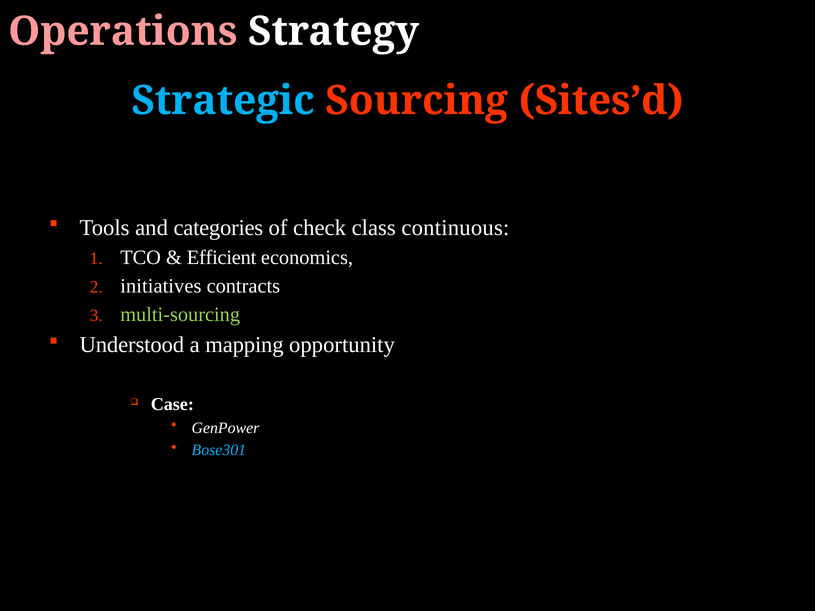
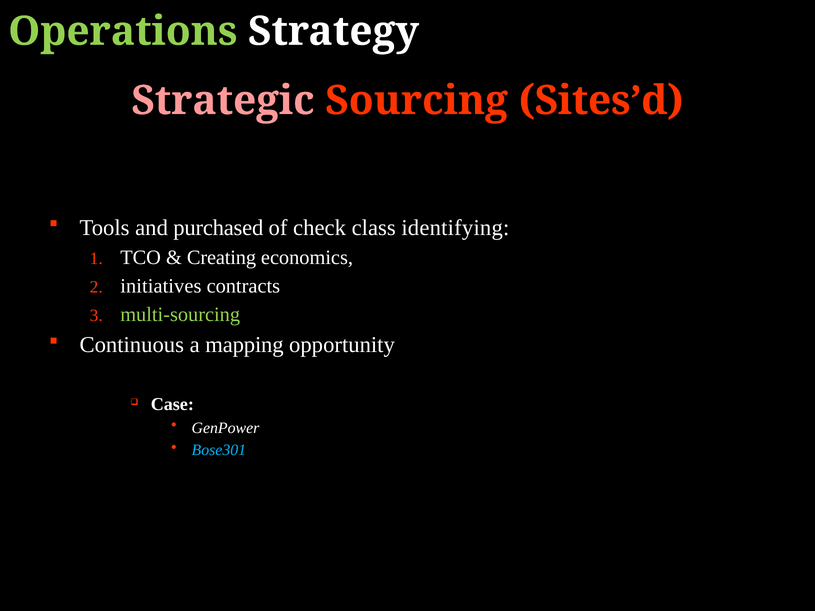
Operations colour: pink -> light green
Strategic colour: light blue -> pink
categories: categories -> purchased
continuous: continuous -> identifying
Efficient: Efficient -> Creating
Understood: Understood -> Continuous
